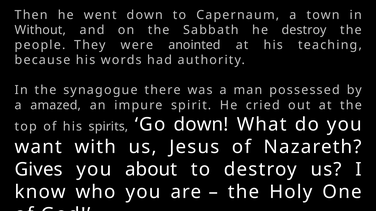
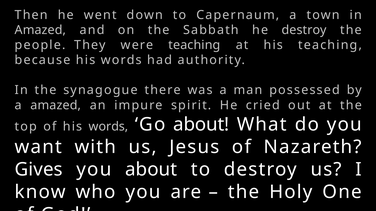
Without at (40, 30): Without -> Amazed
were anointed: anointed -> teaching
of his spirits: spirits -> words
Go down: down -> about
